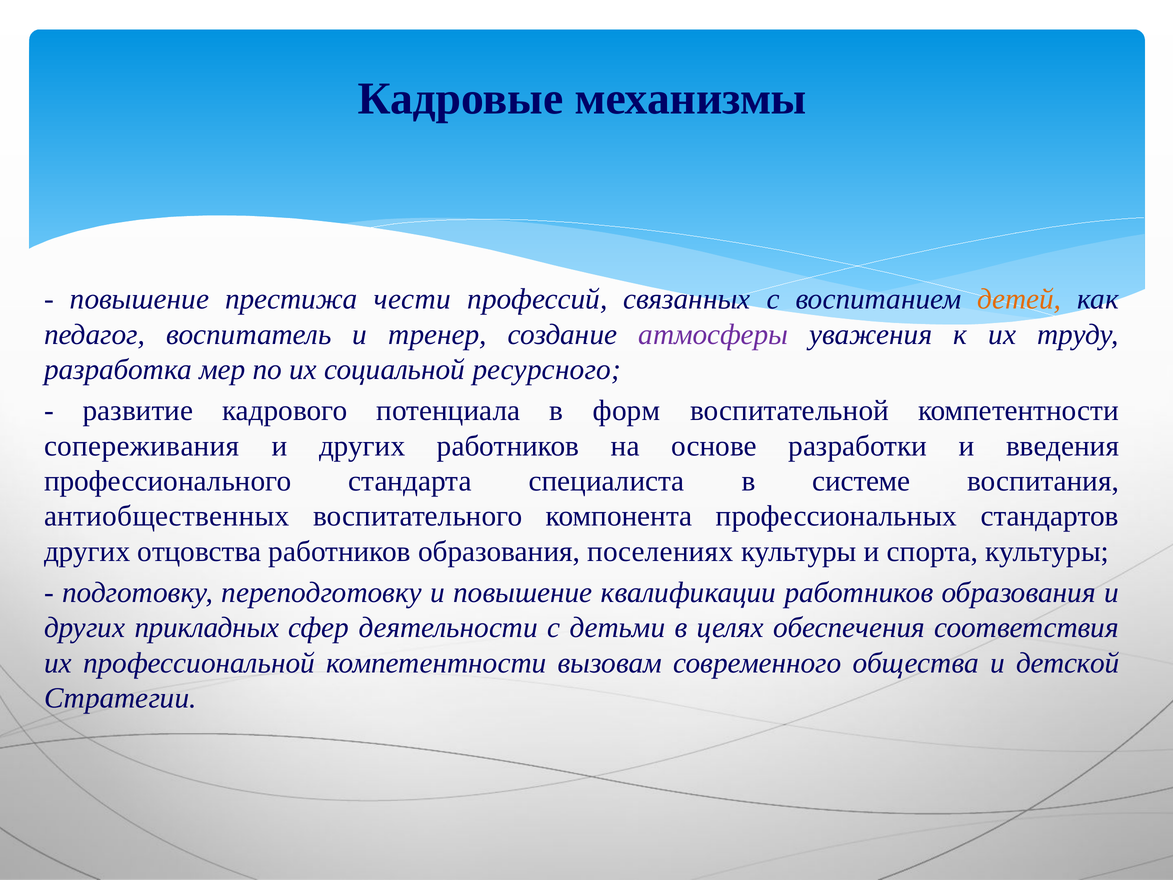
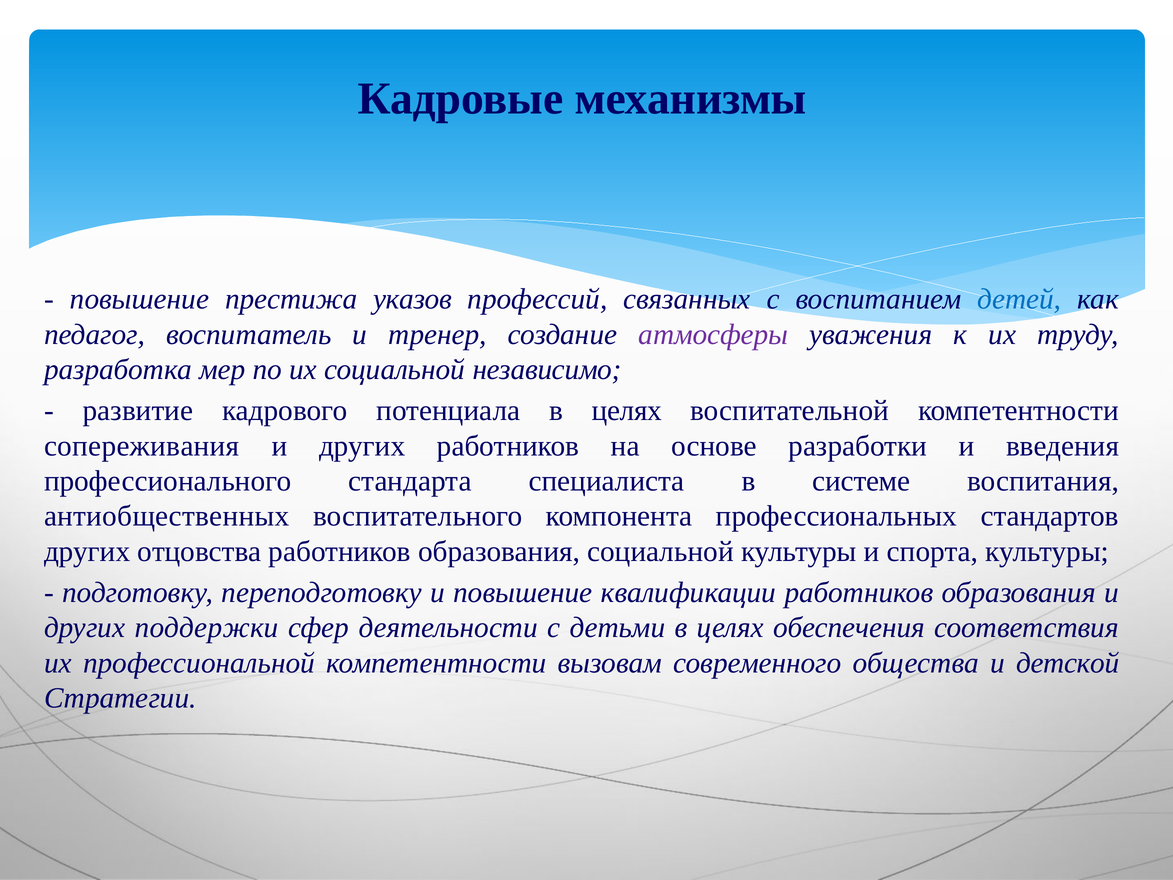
чести: чести -> указов
детей colour: orange -> blue
ресурсного: ресурсного -> независимо
потенциала в форм: форм -> целях
образования поселениях: поселениях -> социальной
прикладных: прикладных -> поддержки
